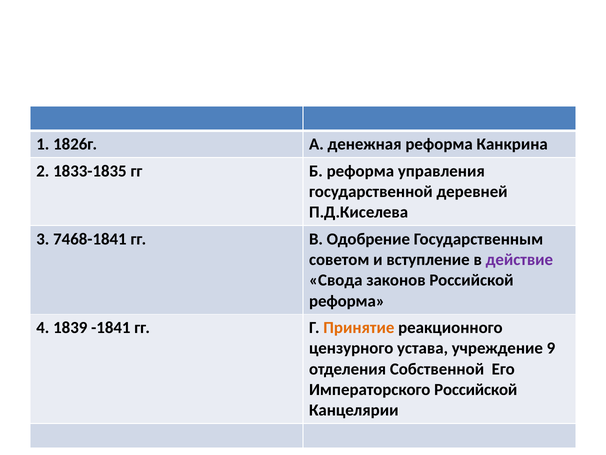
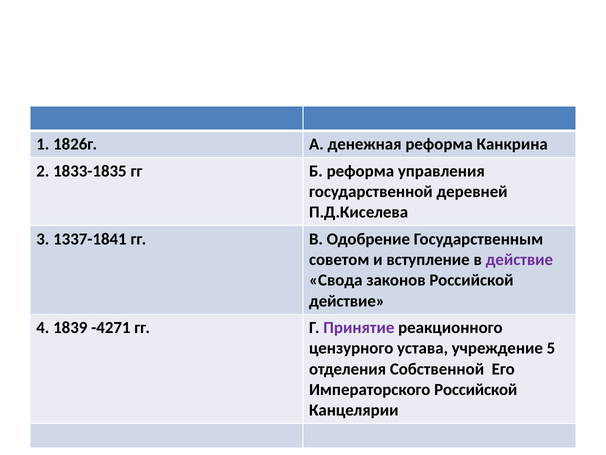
7468-1841: 7468-1841 -> 1337-1841
реформа at (347, 301): реформа -> действие
-1841: -1841 -> -4271
Принятие colour: orange -> purple
9: 9 -> 5
